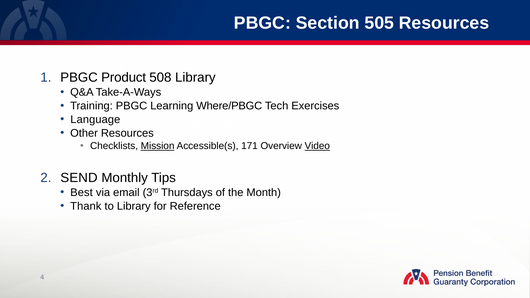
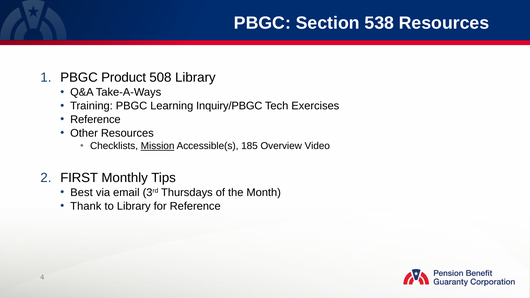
505: 505 -> 538
Where/PBGC: Where/PBGC -> Inquiry/PBGC
Language at (95, 120): Language -> Reference
171: 171 -> 185
Video underline: present -> none
SEND: SEND -> FIRST
